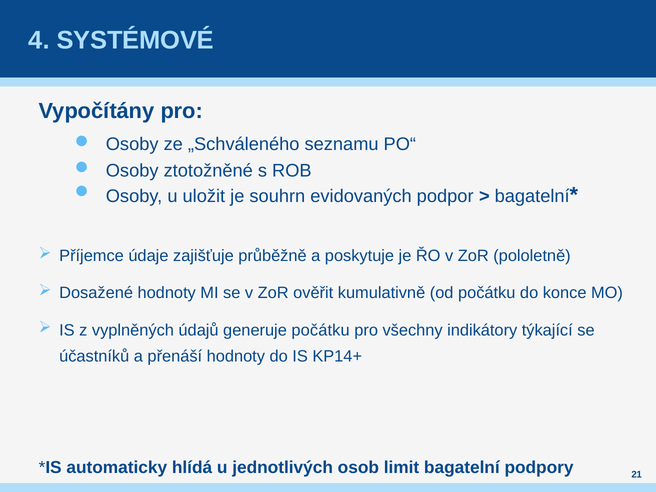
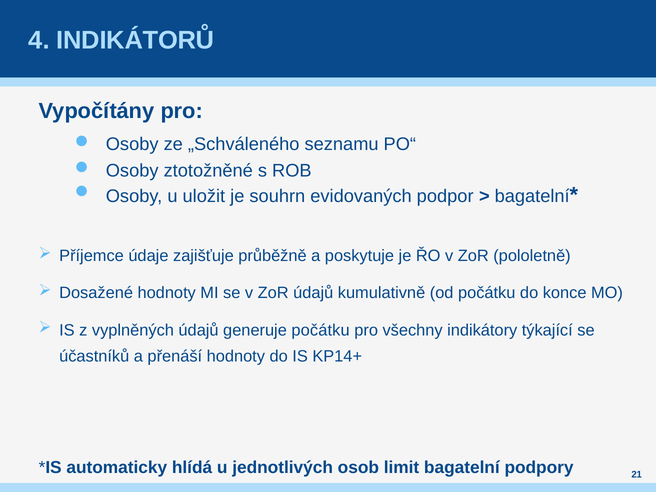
SYSTÉMOVÉ: SYSTÉMOVÉ -> INDIKÁTORŮ
ZoR ověřit: ověřit -> údajů
